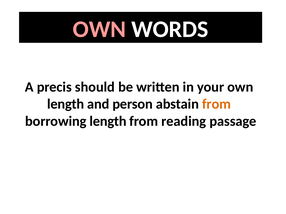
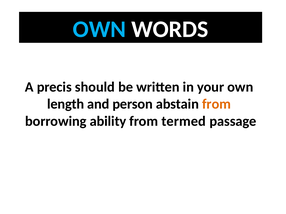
OWN at (99, 29) colour: pink -> light blue
borrowing length: length -> ability
reading: reading -> termed
